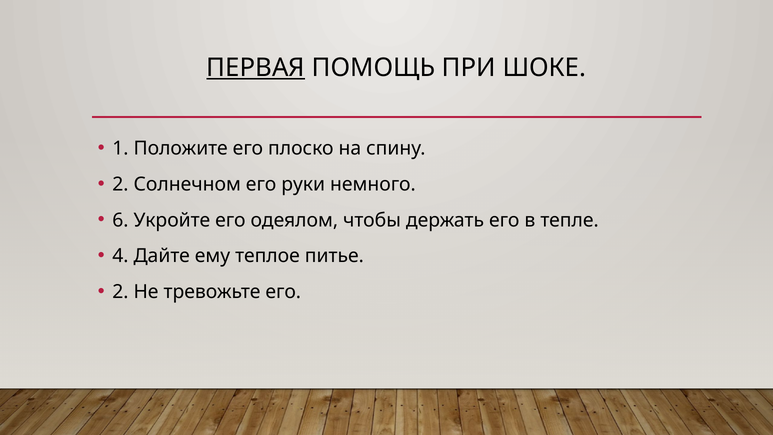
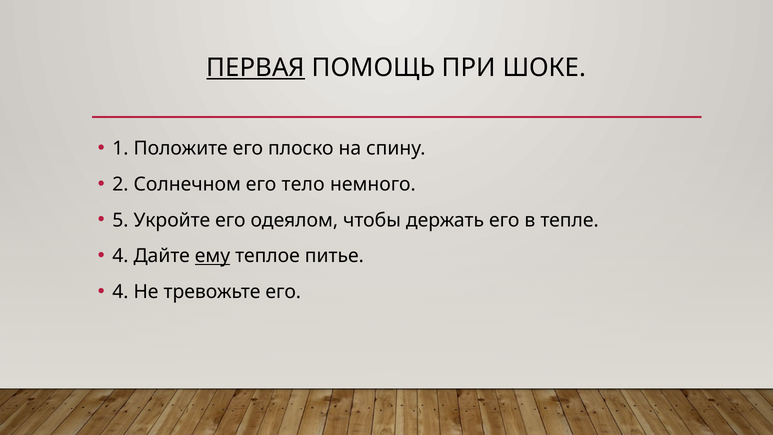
руки: руки -> тело
6: 6 -> 5
ему underline: none -> present
2 at (120, 292): 2 -> 4
